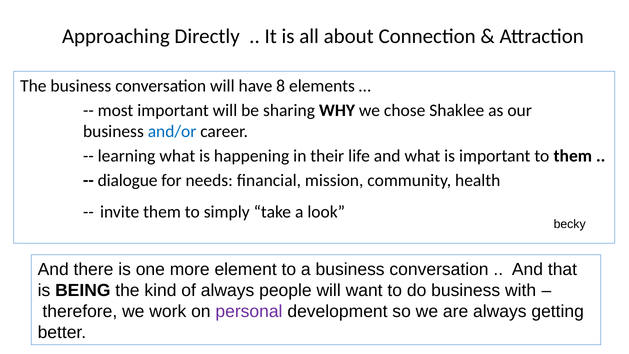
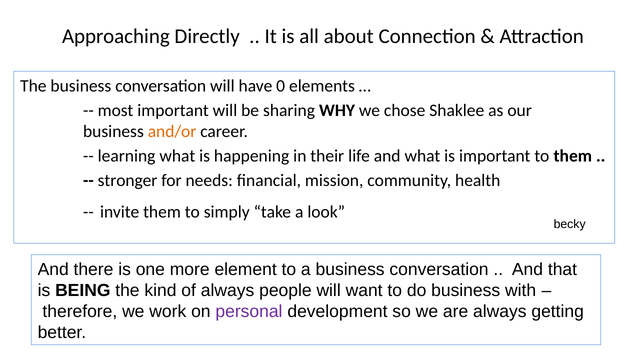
8: 8 -> 0
and/or colour: blue -> orange
dialogue: dialogue -> stronger
